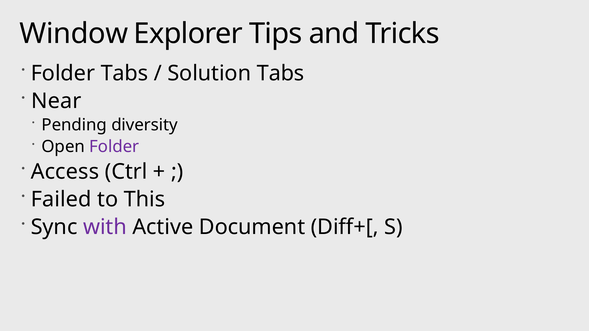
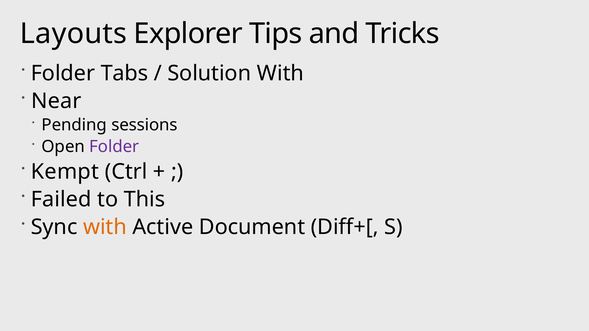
Window: Window -> Layouts
Solution Tabs: Tabs -> With
diversity: diversity -> sessions
Access: Access -> Kempt
with at (105, 227) colour: purple -> orange
